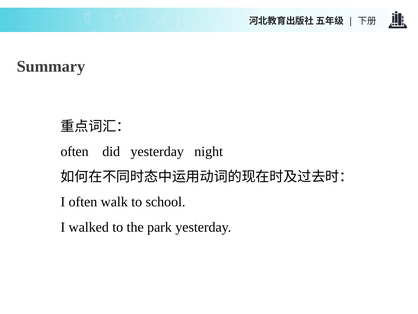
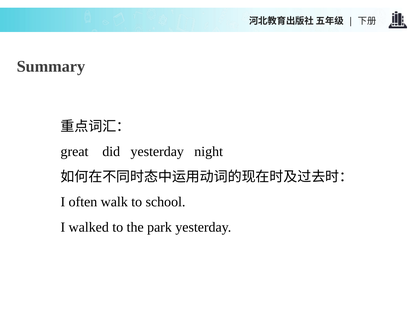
often at (75, 151): often -> great
